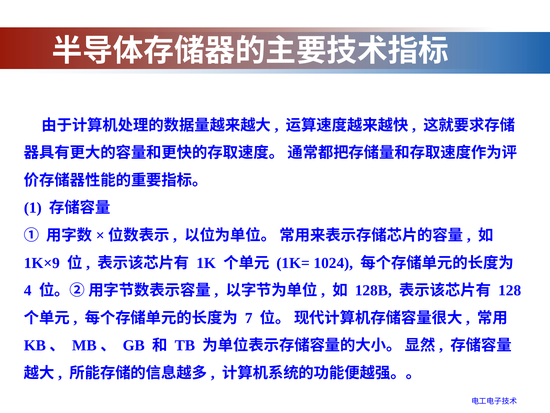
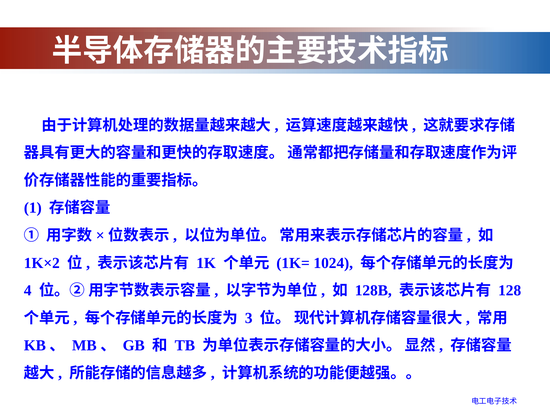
1K×9: 1K×9 -> 1K×2
7: 7 -> 3
